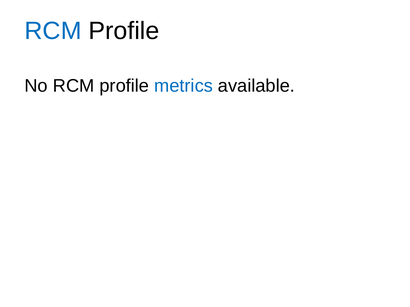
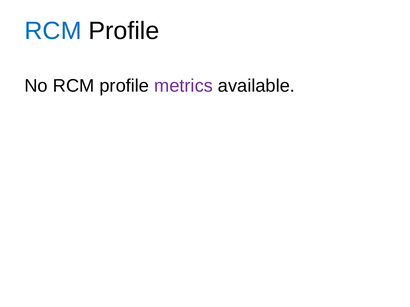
metrics colour: blue -> purple
